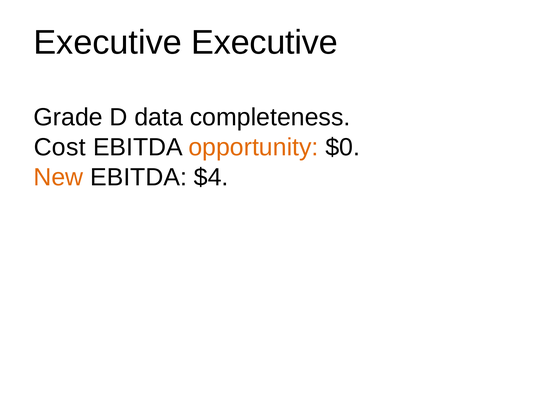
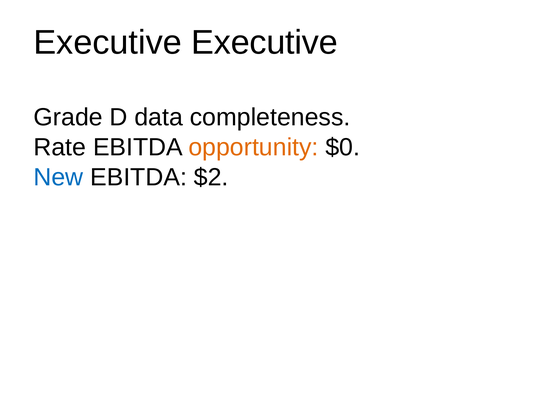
Cost: Cost -> Rate
New colour: orange -> blue
$4: $4 -> $2
